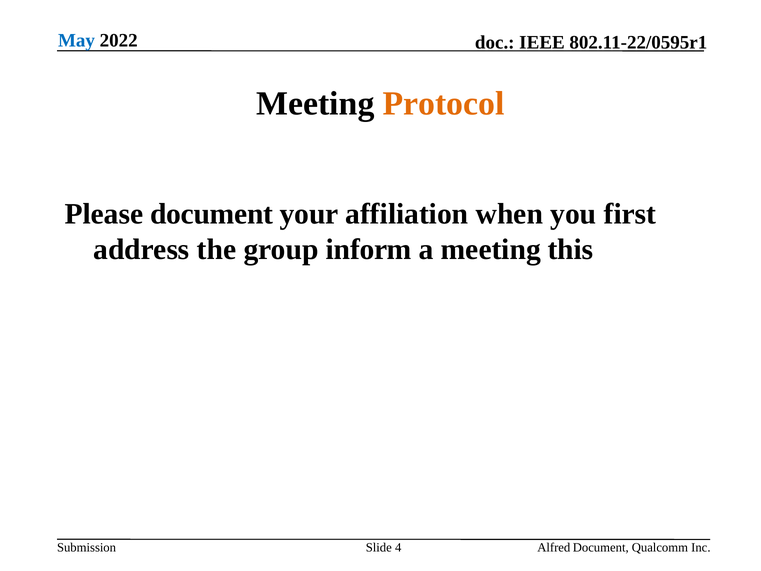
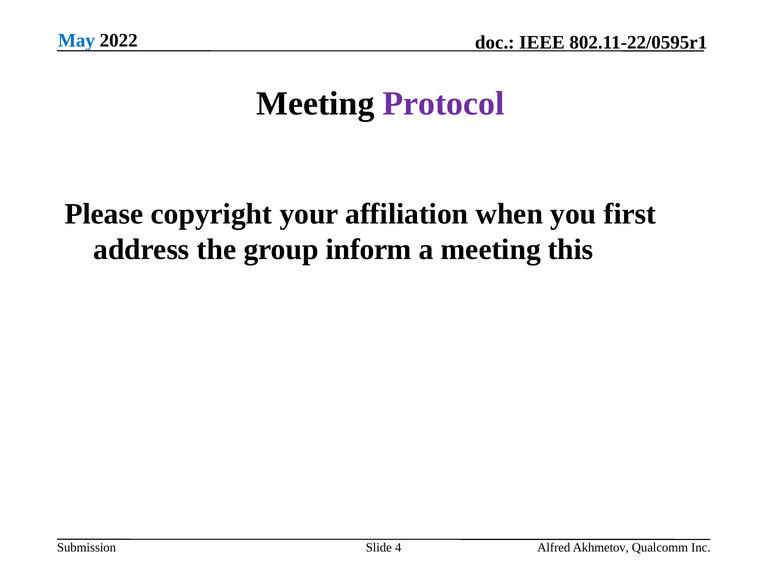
Protocol colour: orange -> purple
Please document: document -> copyright
Alfred Document: Document -> Akhmetov
